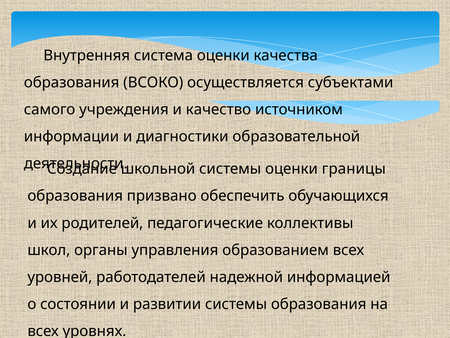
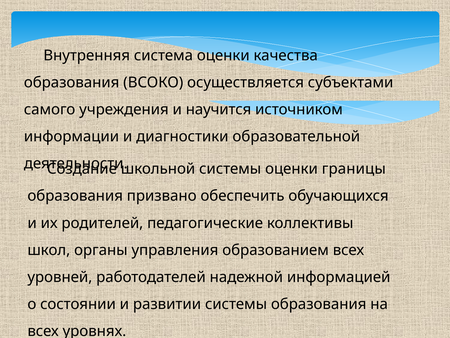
качество: качество -> научится
